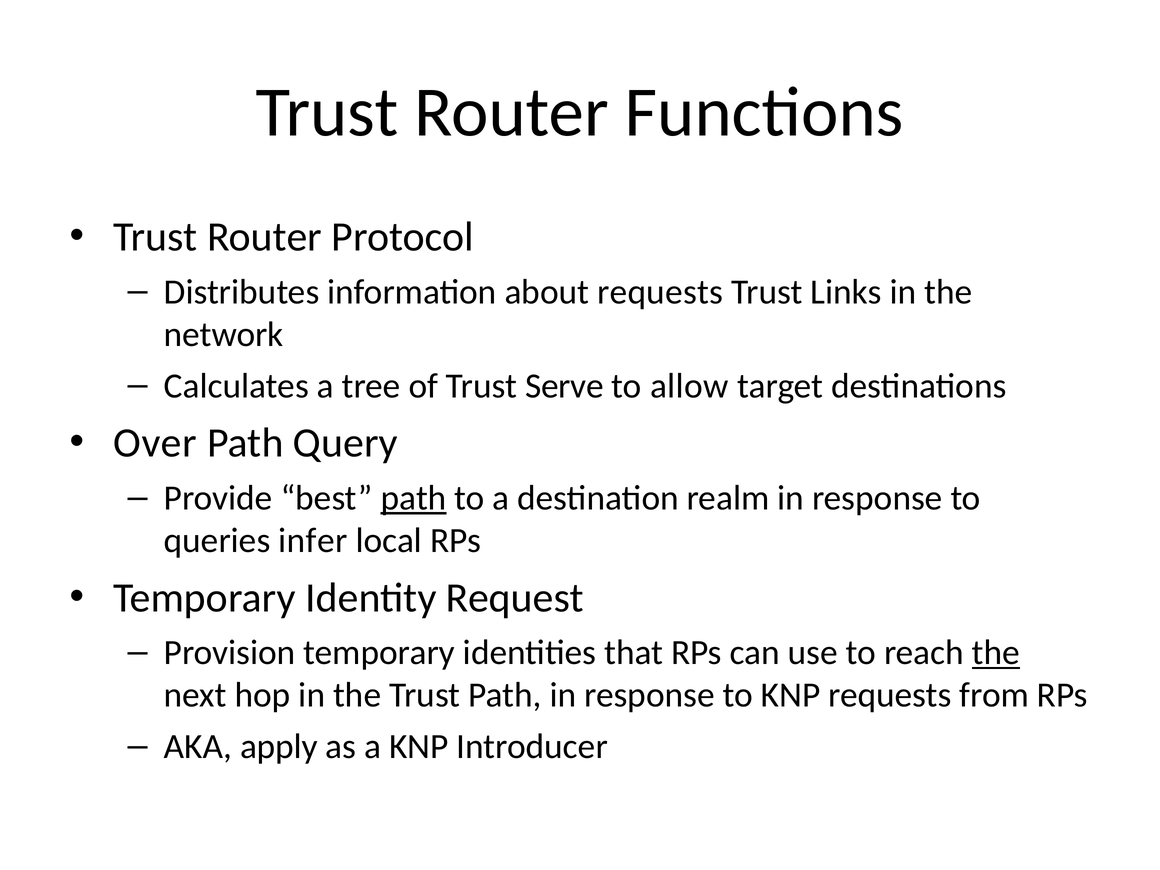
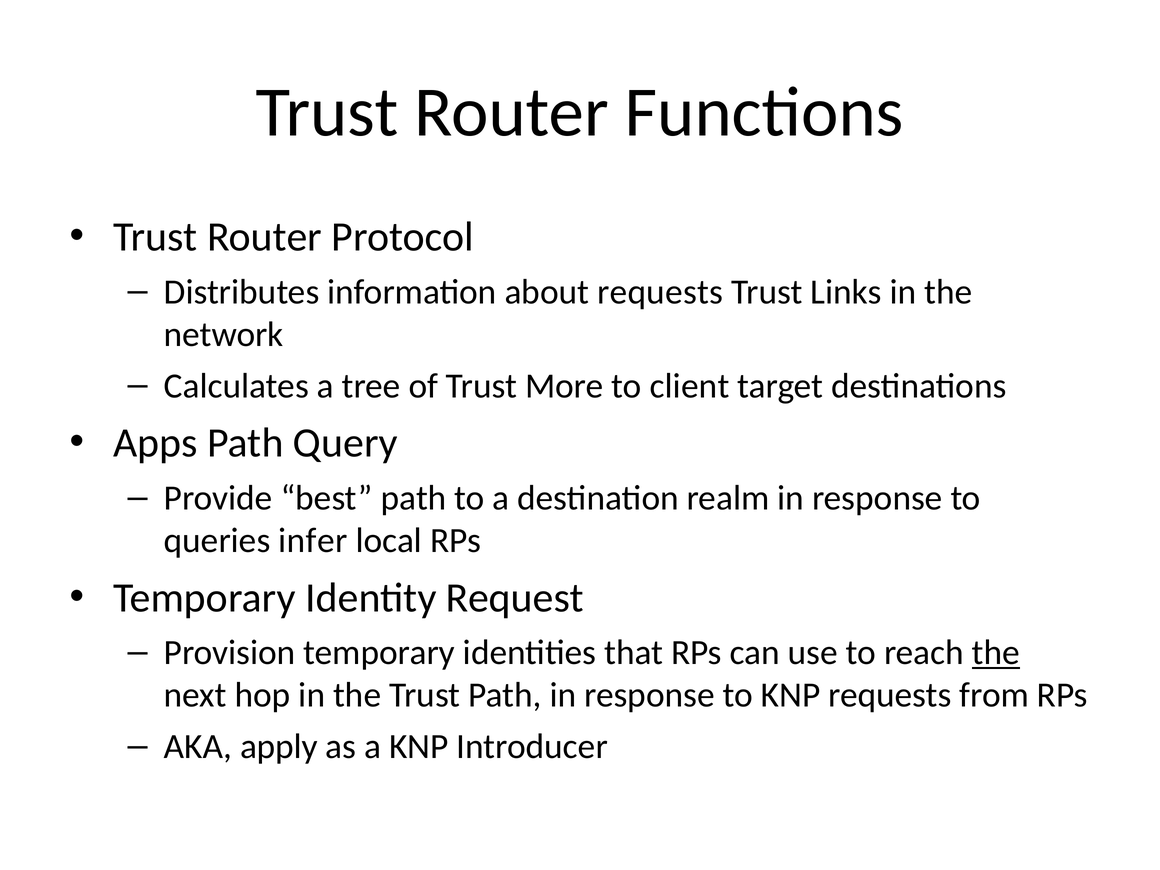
Serve: Serve -> More
allow: allow -> client
Over: Over -> Apps
path at (414, 498) underline: present -> none
